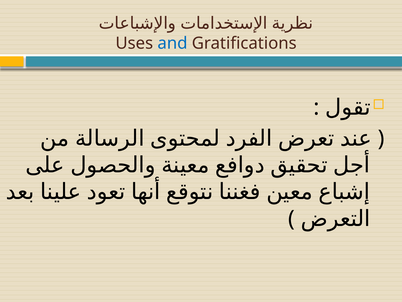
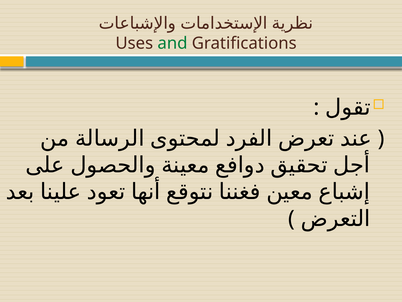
and colour: blue -> green
